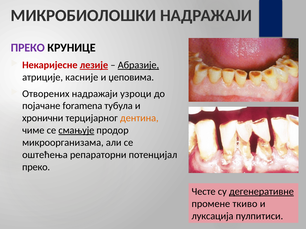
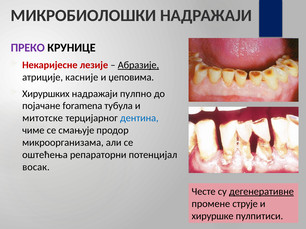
лезије underline: present -> none
Отворених: Отворених -> Хируршких
узроци: узроци -> пулпно
хронични: хронични -> митотске
дентина colour: orange -> blue
смањује underline: present -> none
преко at (36, 167): преко -> восак
ткиво: ткиво -> струје
луксација: луксација -> хируршке
